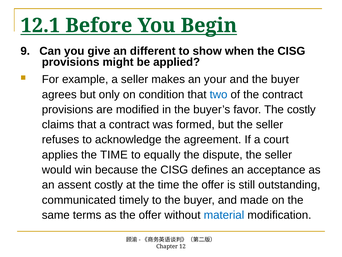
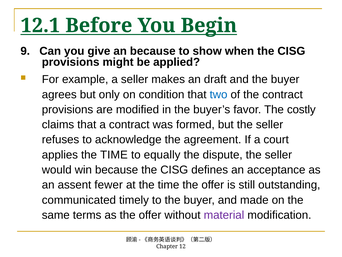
an different: different -> because
your: your -> draft
assent costly: costly -> fewer
material colour: blue -> purple
